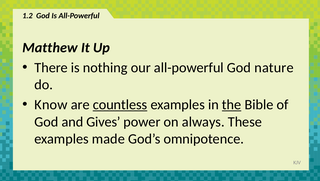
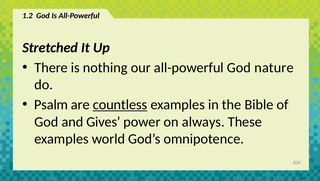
Matthew: Matthew -> Stretched
Know: Know -> Psalm
the underline: present -> none
made: made -> world
